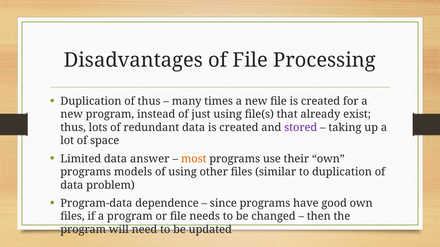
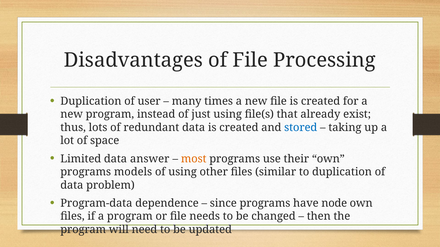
of thus: thus -> user
stored colour: purple -> blue
good: good -> node
